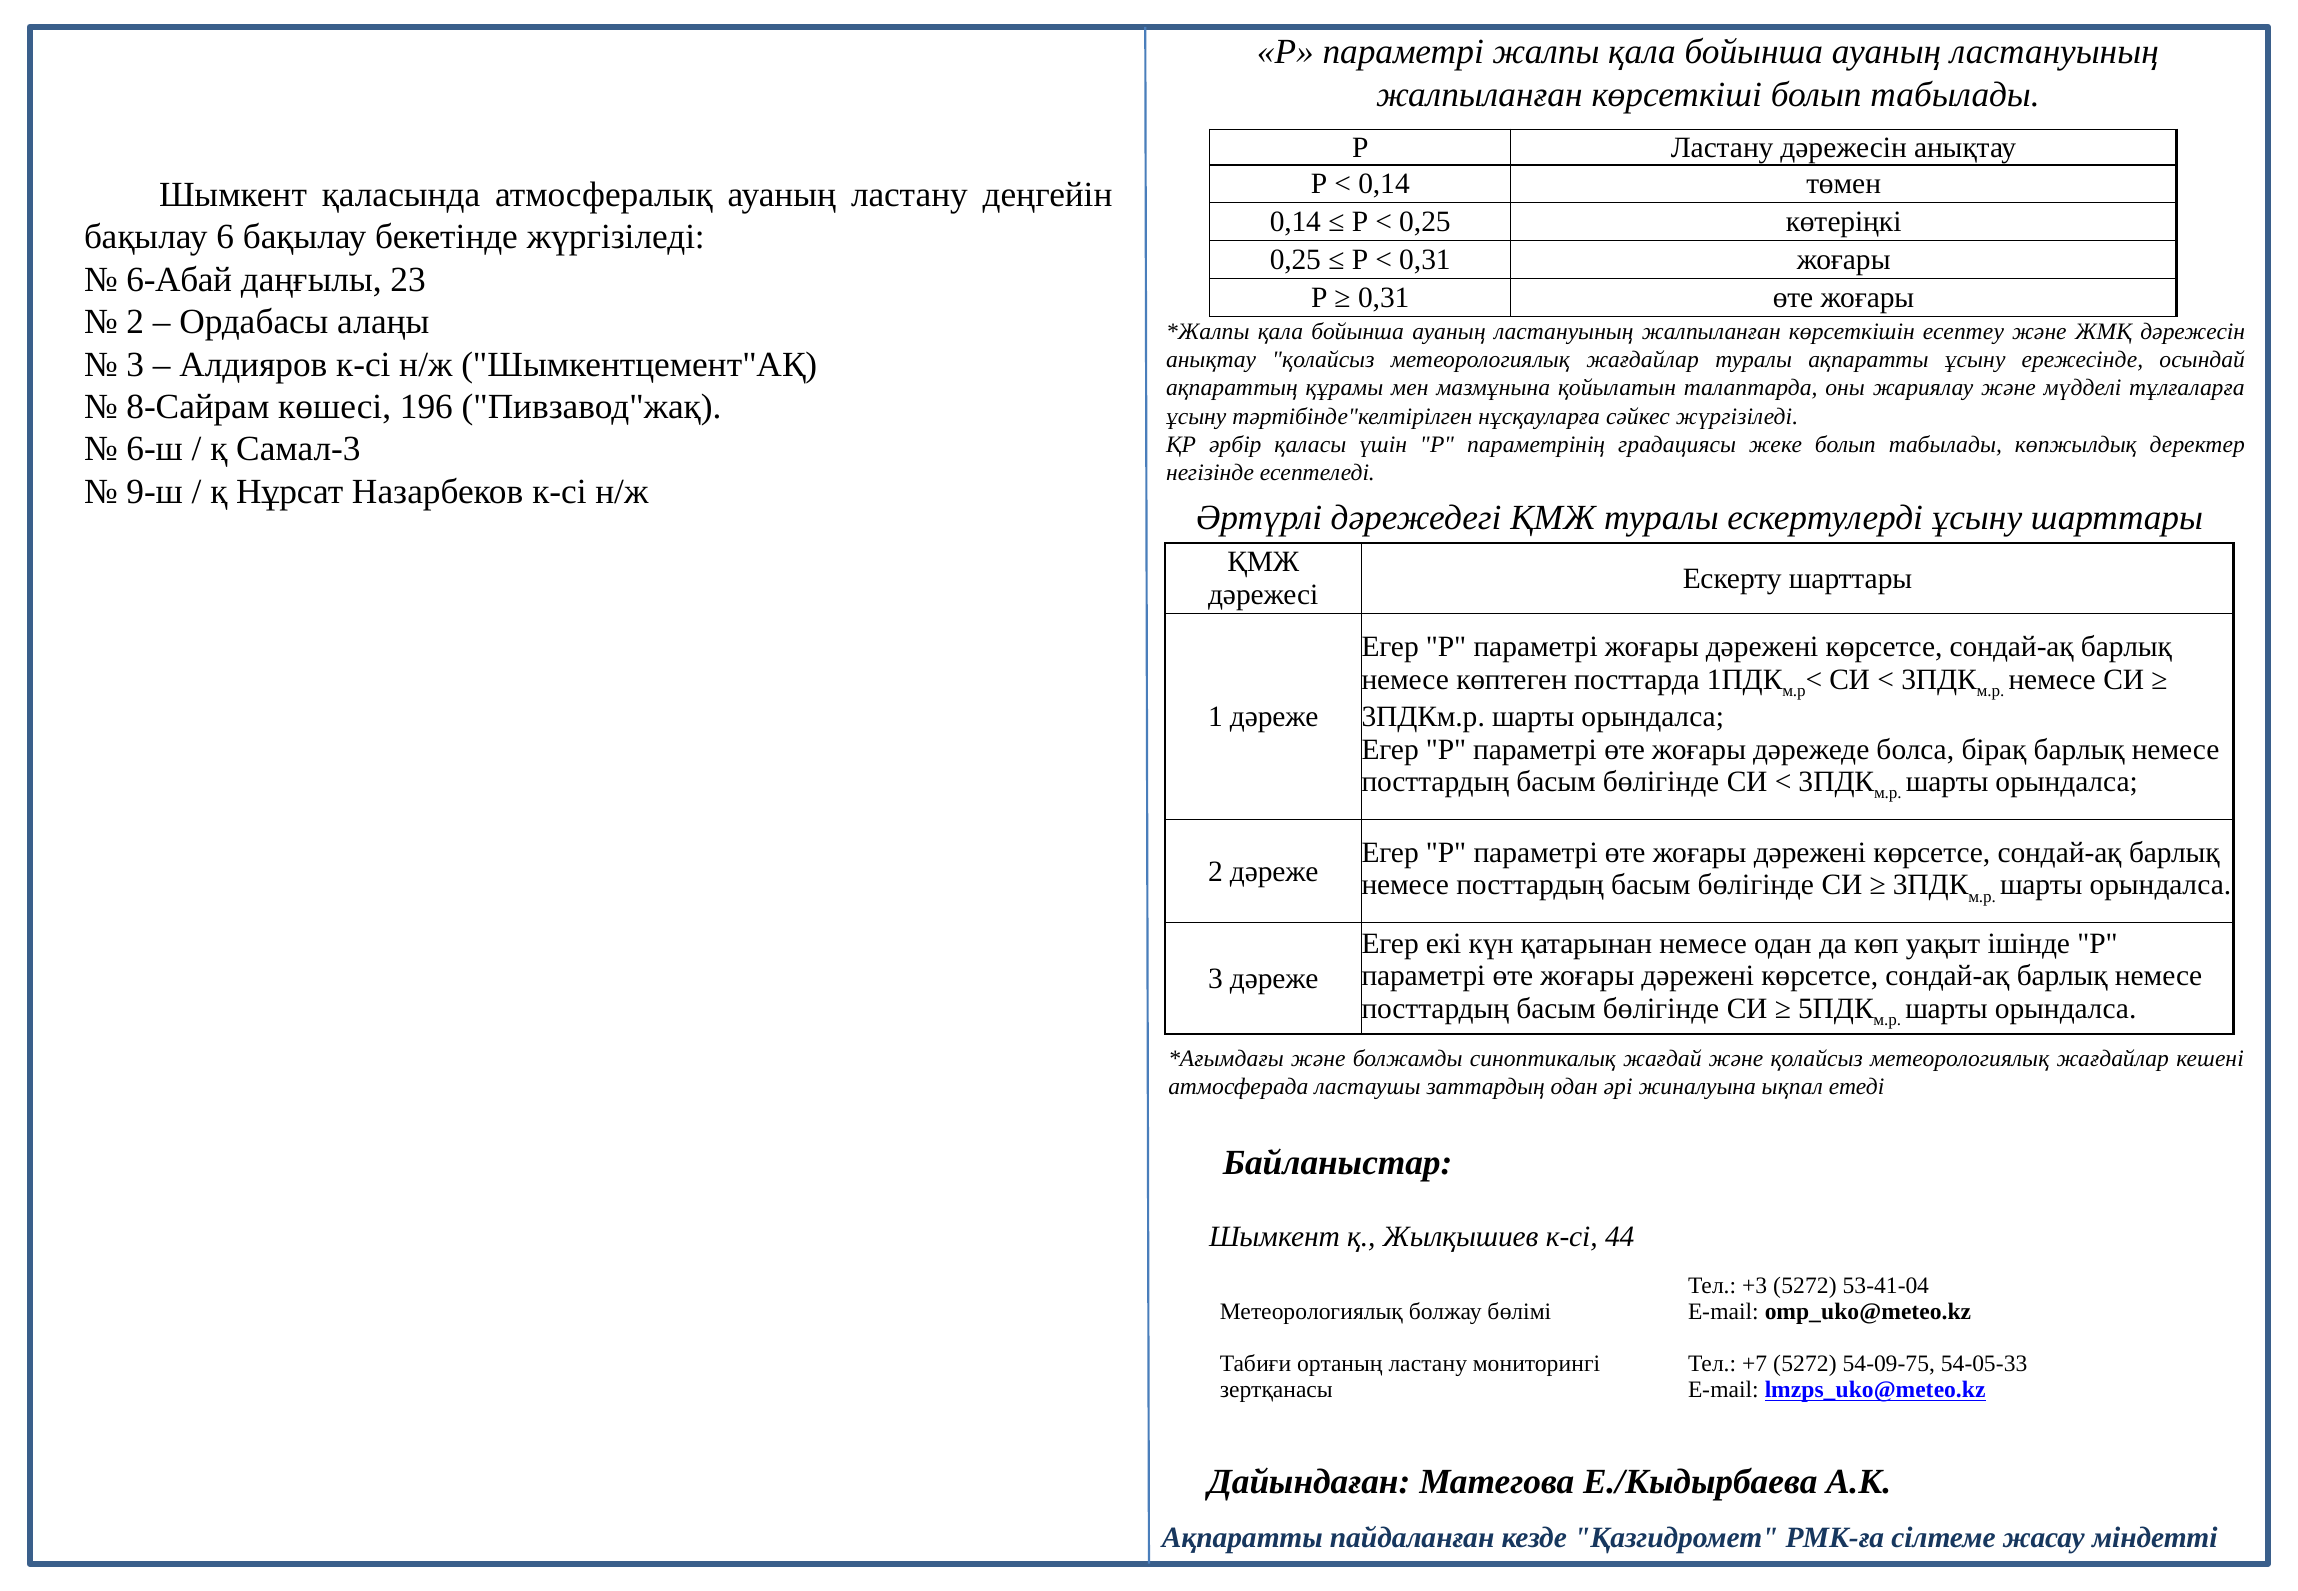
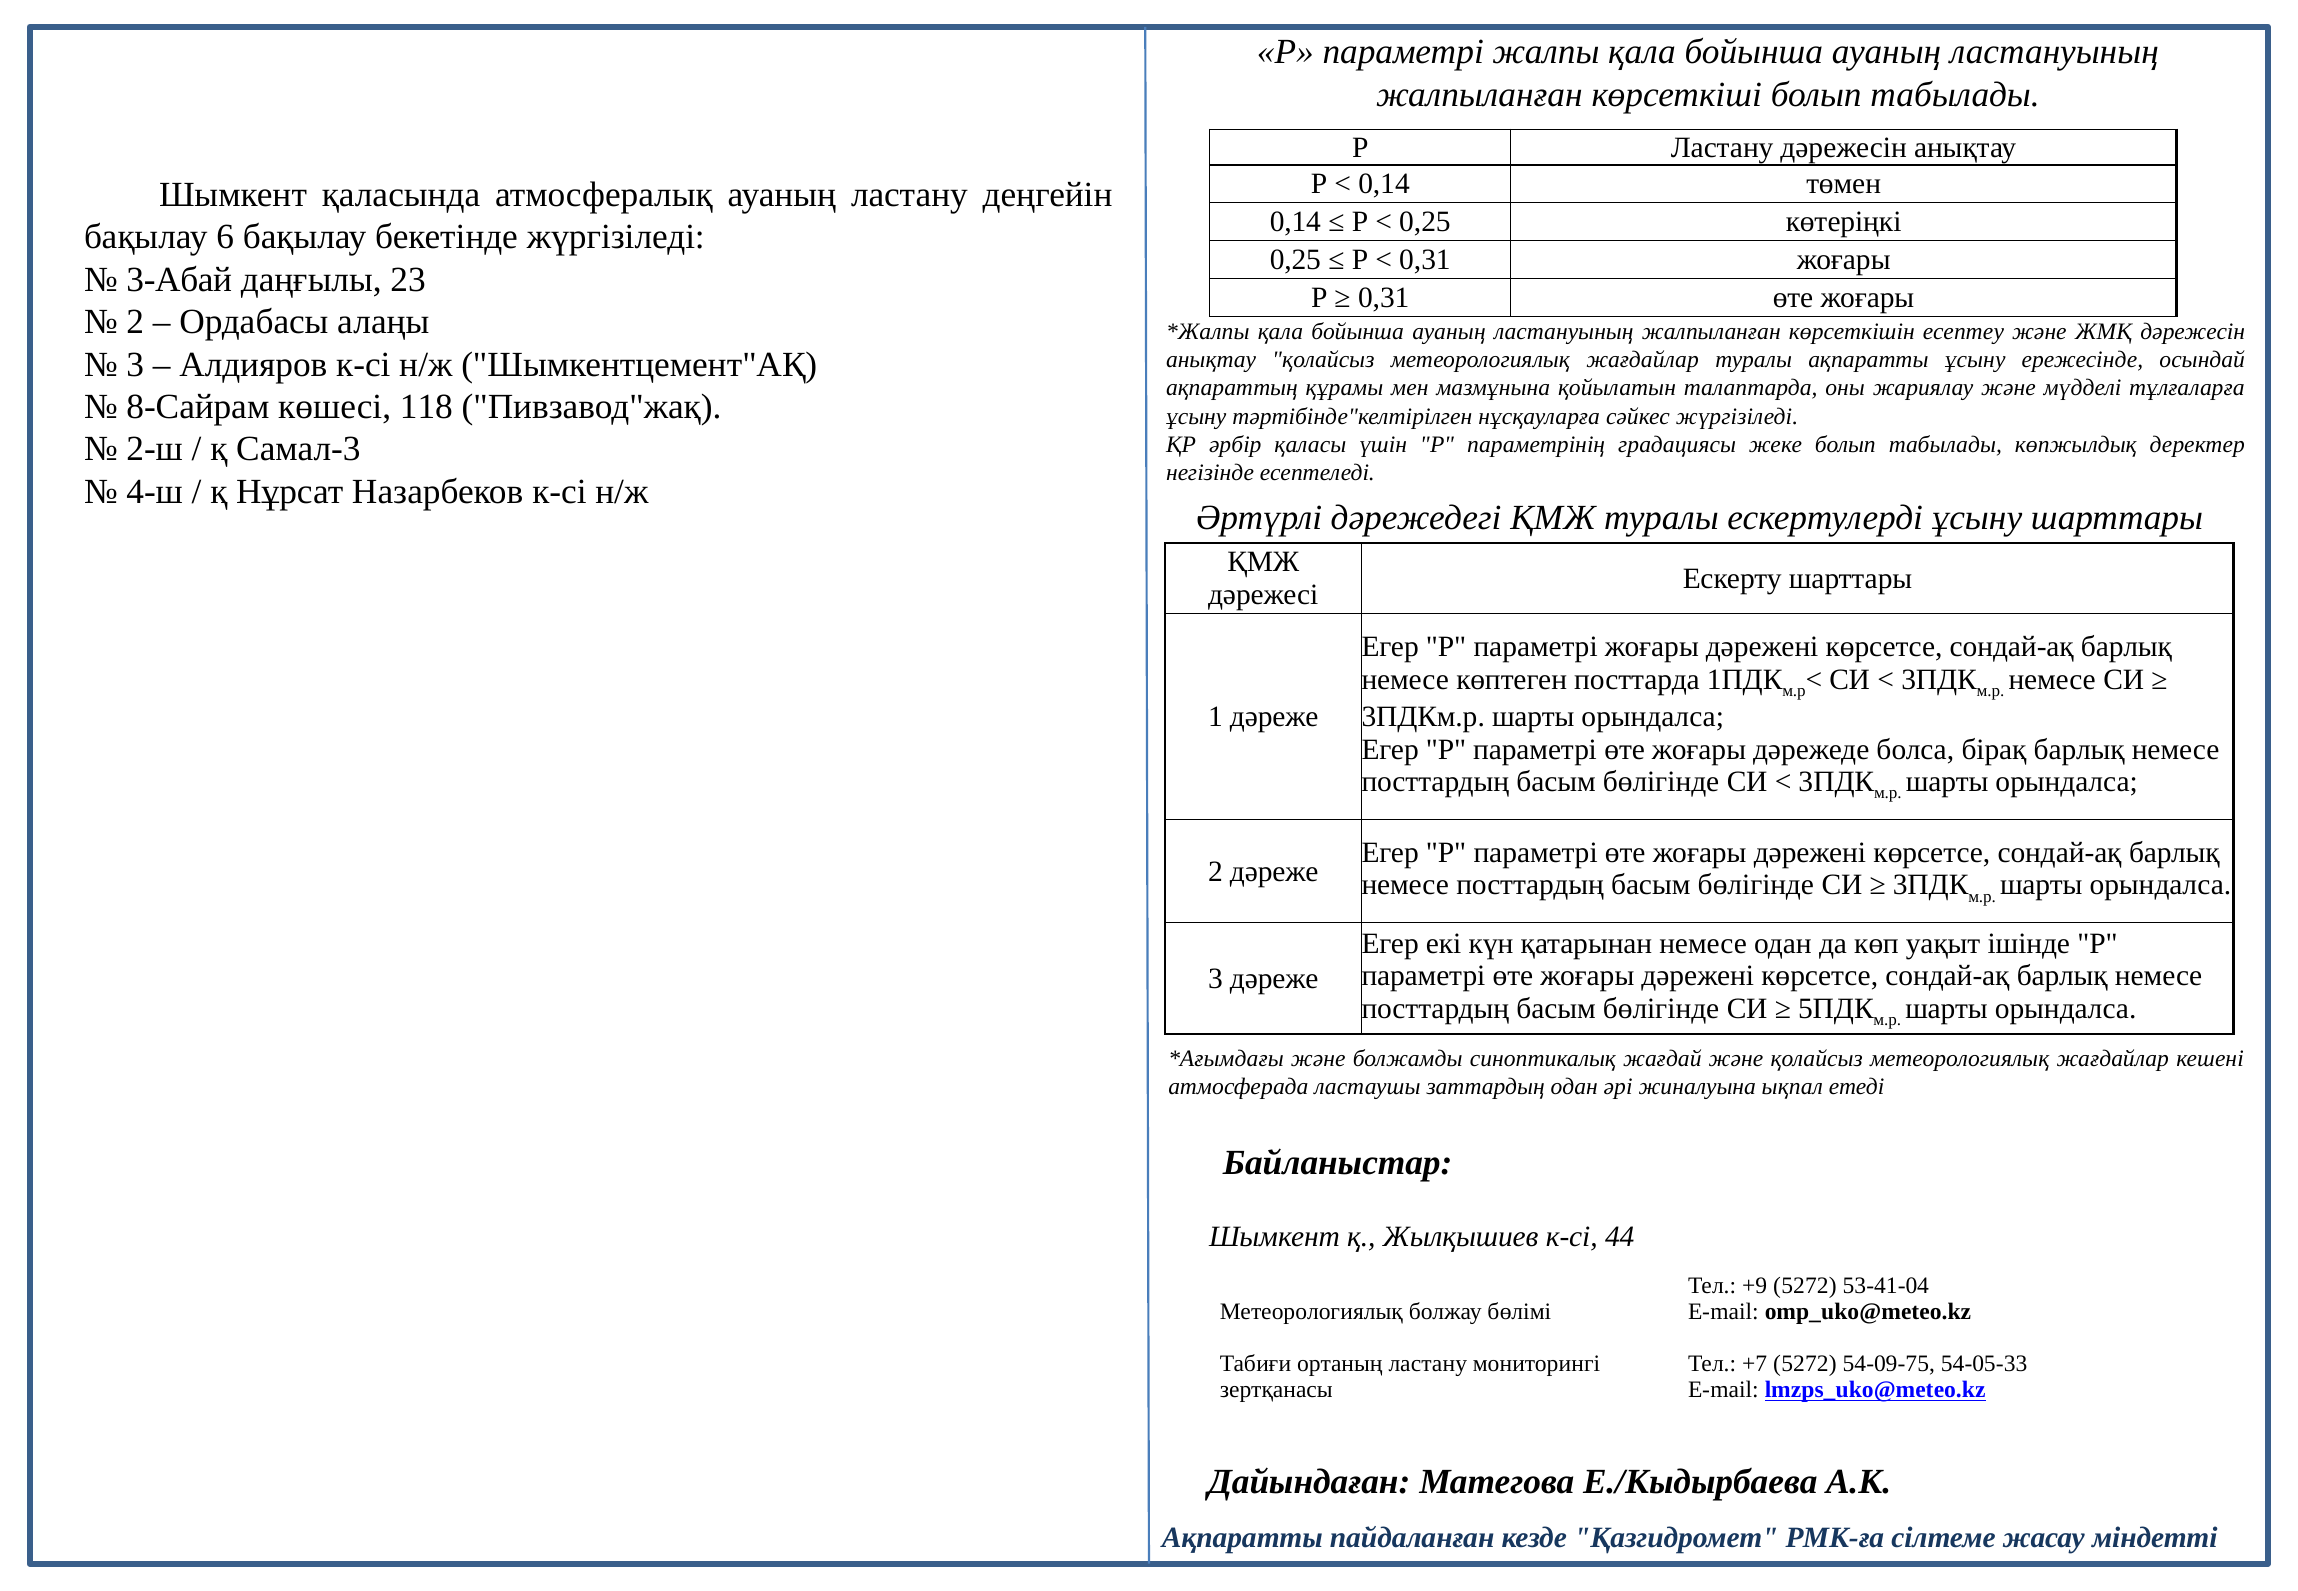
6-Абай: 6-Абай -> 3-Абай
196: 196 -> 118
6-ш: 6-ш -> 2-ш
9-ш: 9-ш -> 4-ш
+3: +3 -> +9
